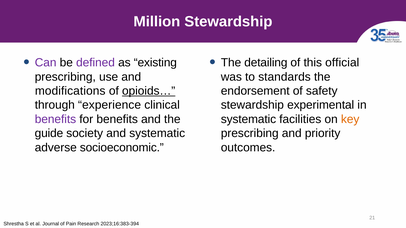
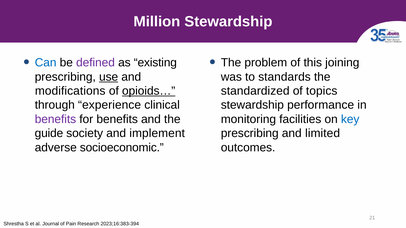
Can colour: purple -> blue
detailing: detailing -> problem
official: official -> joining
use underline: none -> present
endorsement: endorsement -> standardized
safety: safety -> topics
experimental: experimental -> performance
systematic at (248, 119): systematic -> monitoring
key colour: orange -> blue
and systematic: systematic -> implement
priority: priority -> limited
